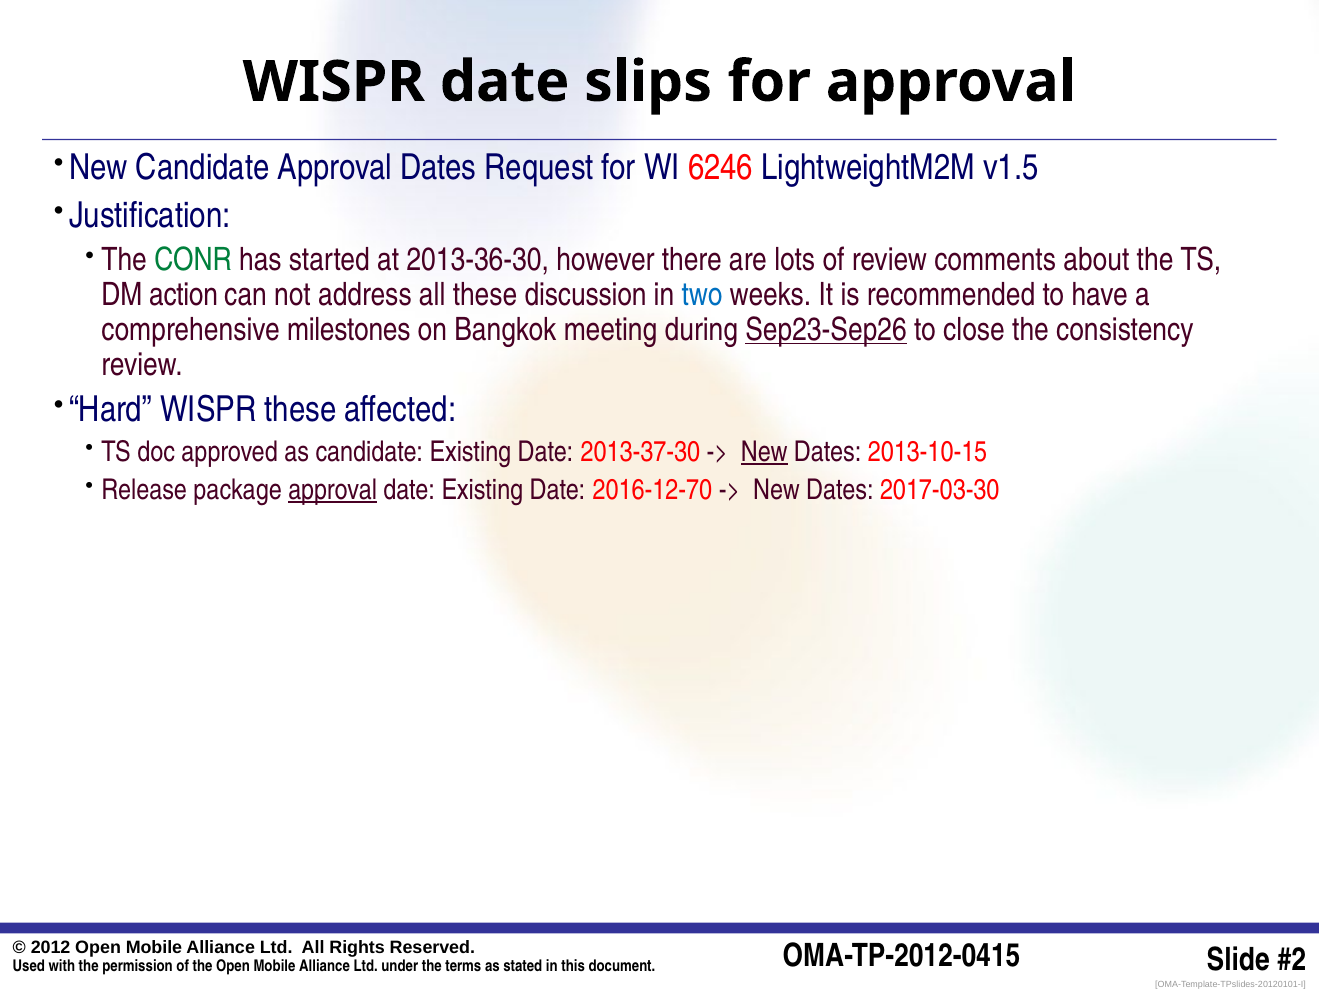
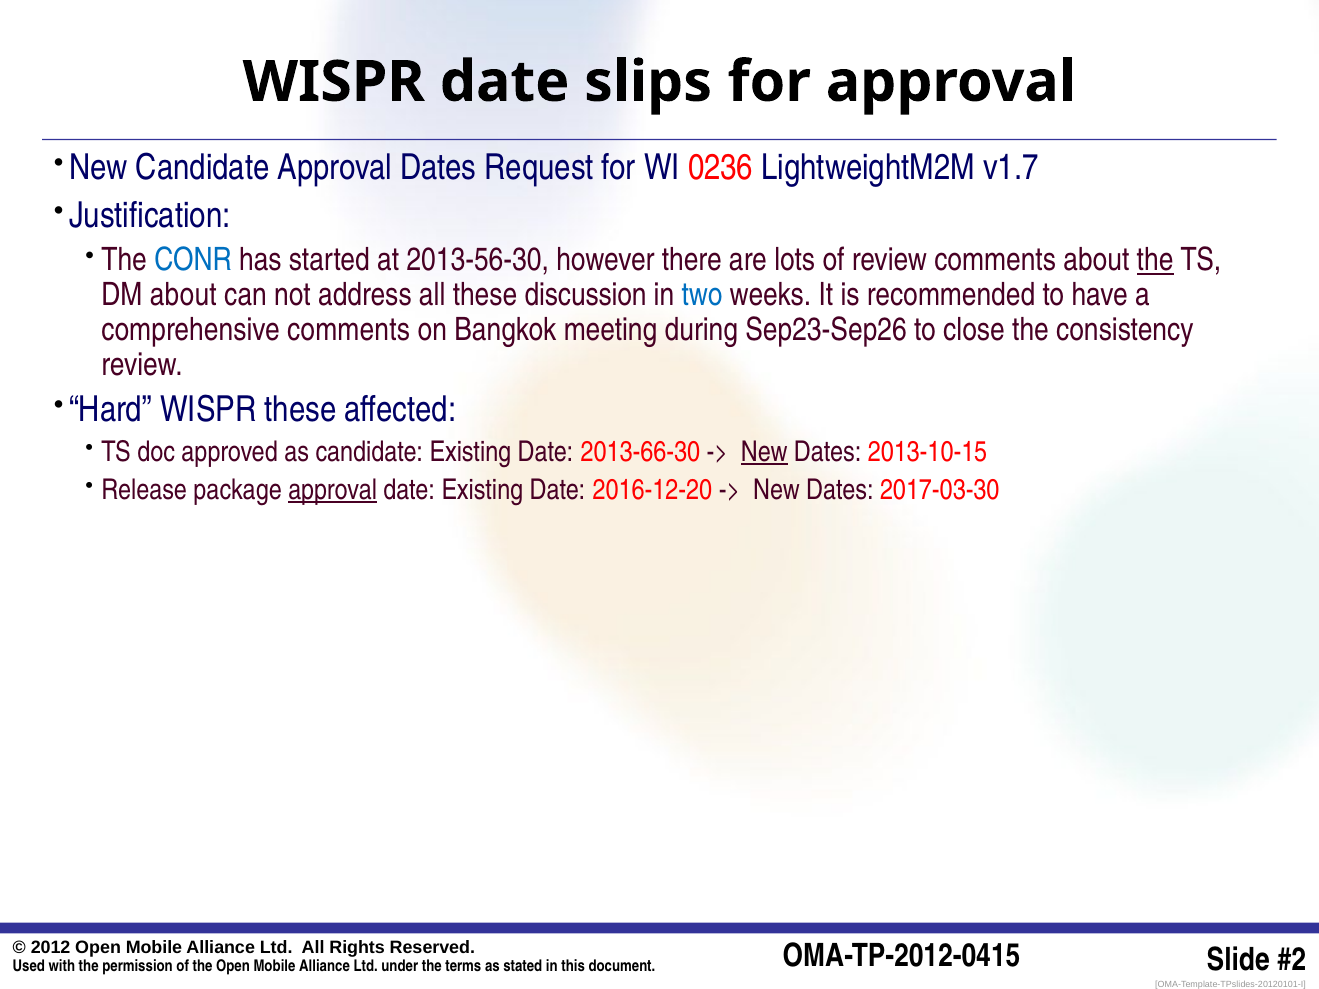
6246: 6246 -> 0236
v1.5: v1.5 -> v1.7
CONR colour: green -> blue
2013-36-30: 2013-36-30 -> 2013-56-30
the at (1155, 260) underline: none -> present
DM action: action -> about
comprehensive milestones: milestones -> comments
Sep23-Sep26 underline: present -> none
2013-37-30: 2013-37-30 -> 2013-66-30
2016-12-70: 2016-12-70 -> 2016-12-20
